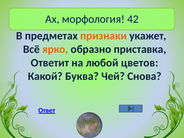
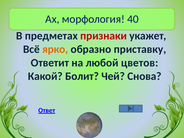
42: 42 -> 40
признаки colour: orange -> red
приставка: приставка -> приставку
Буква: Буква -> Болит
